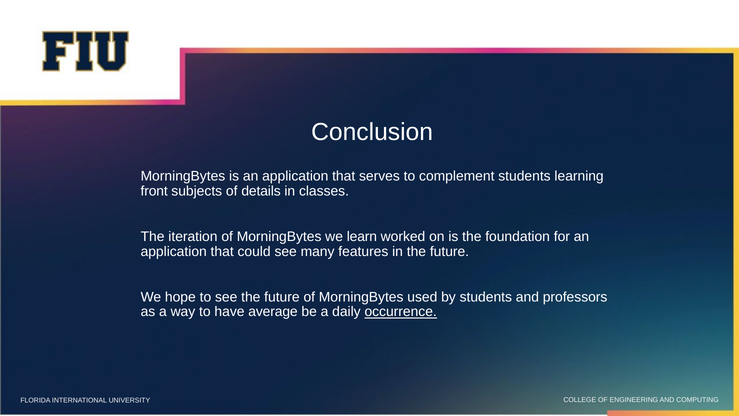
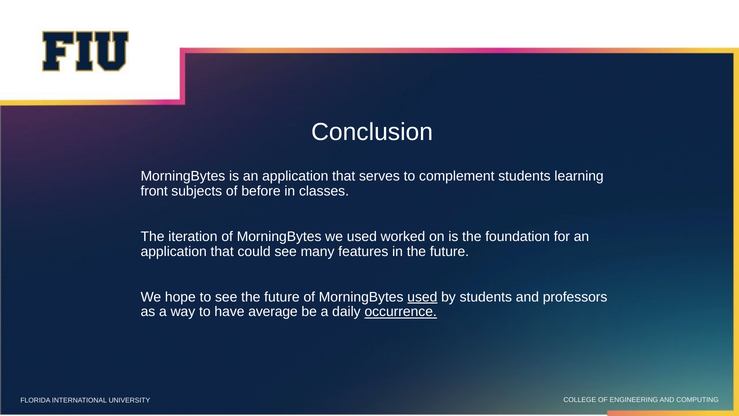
details: details -> before
we learn: learn -> used
used at (422, 297) underline: none -> present
